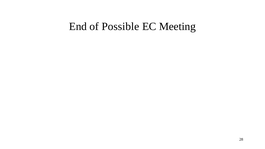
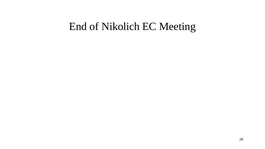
Possible: Possible -> Nikolich
